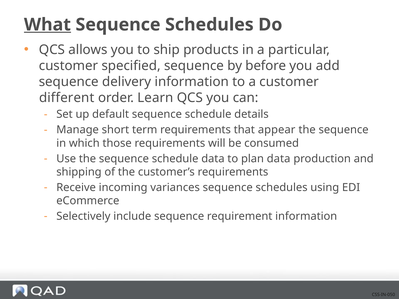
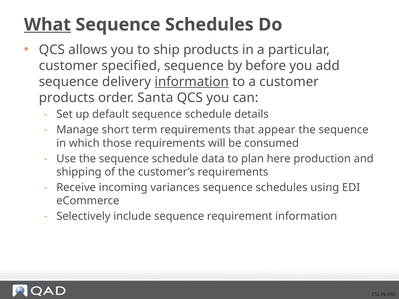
information at (192, 82) underline: none -> present
different at (67, 98): different -> products
Learn: Learn -> Santa
plan data: data -> here
